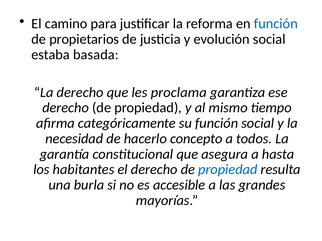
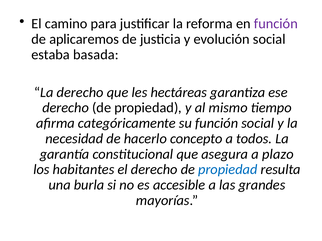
función at (276, 24) colour: blue -> purple
propietarios: propietarios -> aplicaremos
proclama: proclama -> hectáreas
hasta: hasta -> plazo
